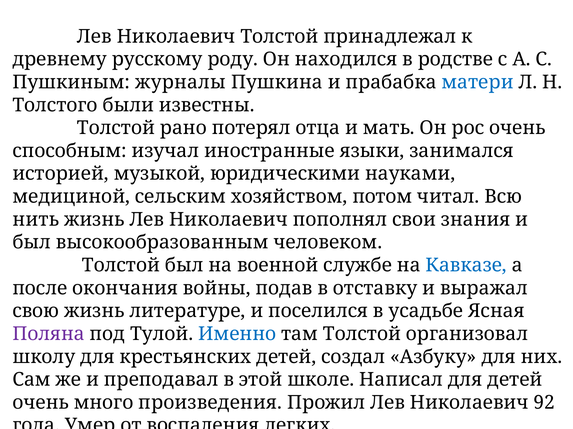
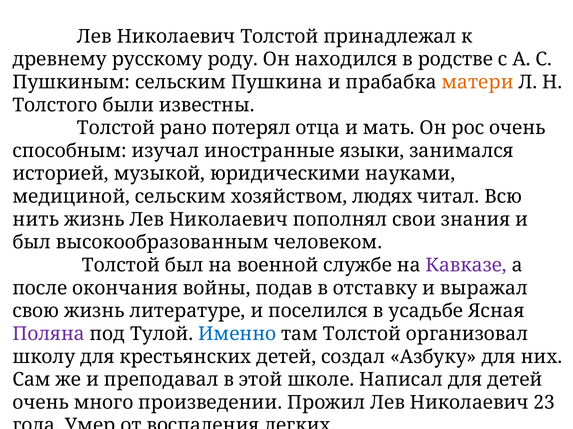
Пушкиным журналы: журналы -> сельским
матери colour: blue -> orange
потом: потом -> людях
Кавказе colour: blue -> purple
произведения: произведения -> произведении
92: 92 -> 23
